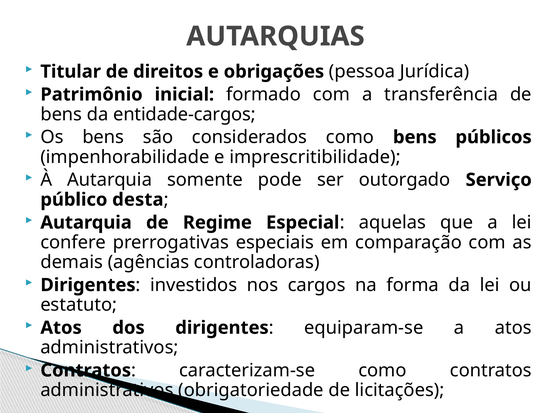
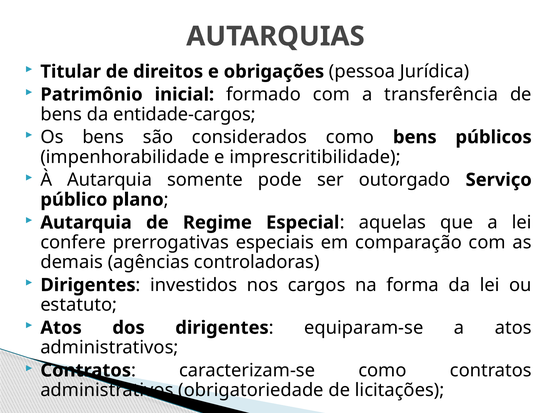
desta: desta -> plano
